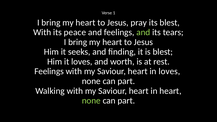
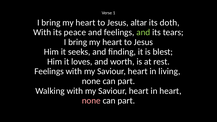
pray: pray -> altar
its blest: blest -> doth
in loves: loves -> living
none at (91, 101) colour: light green -> pink
